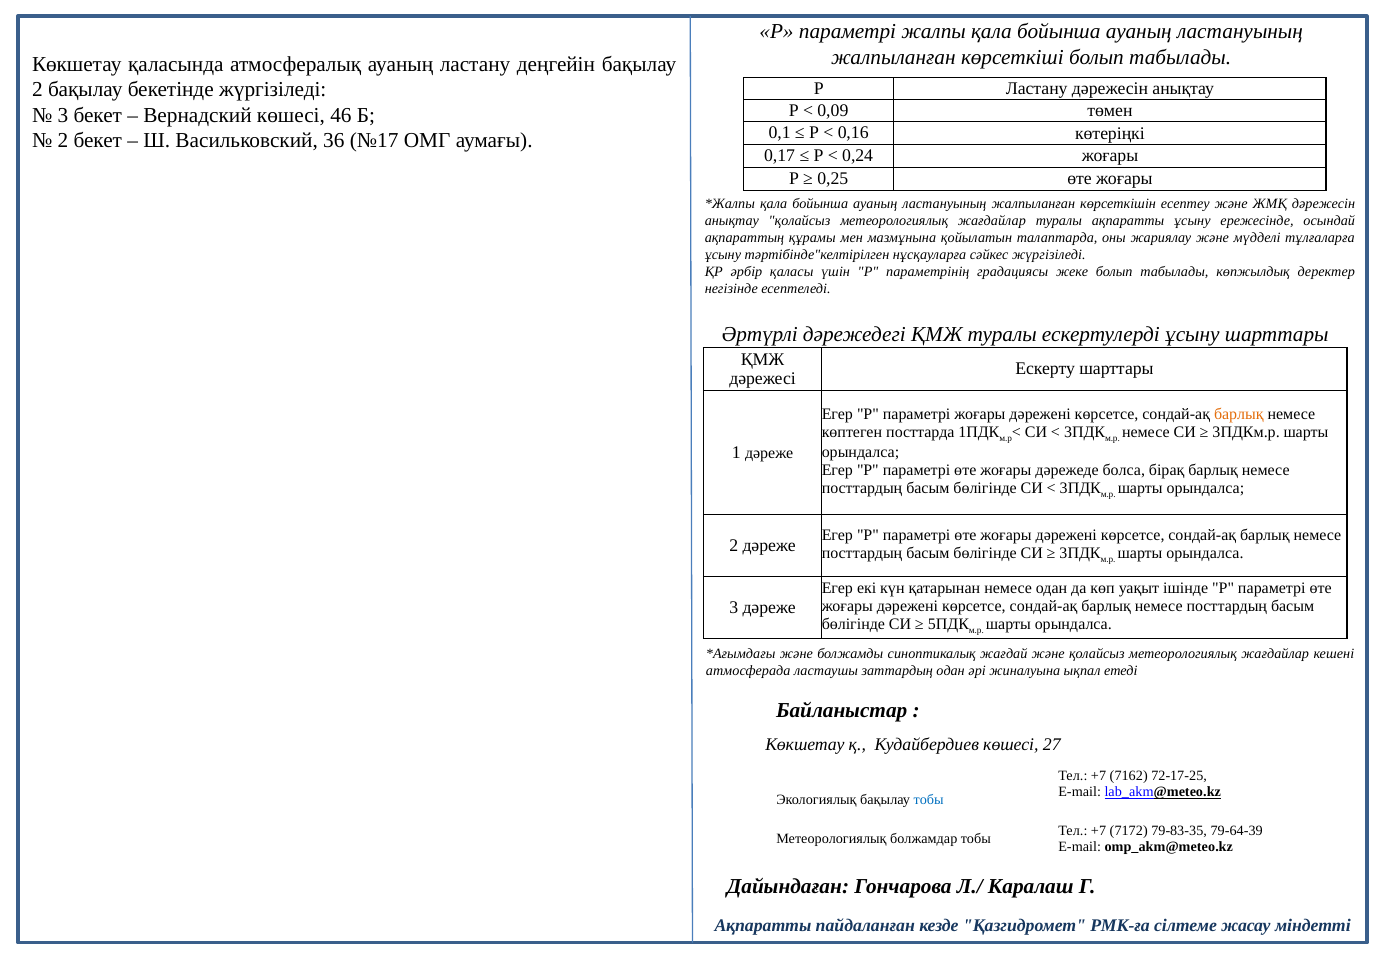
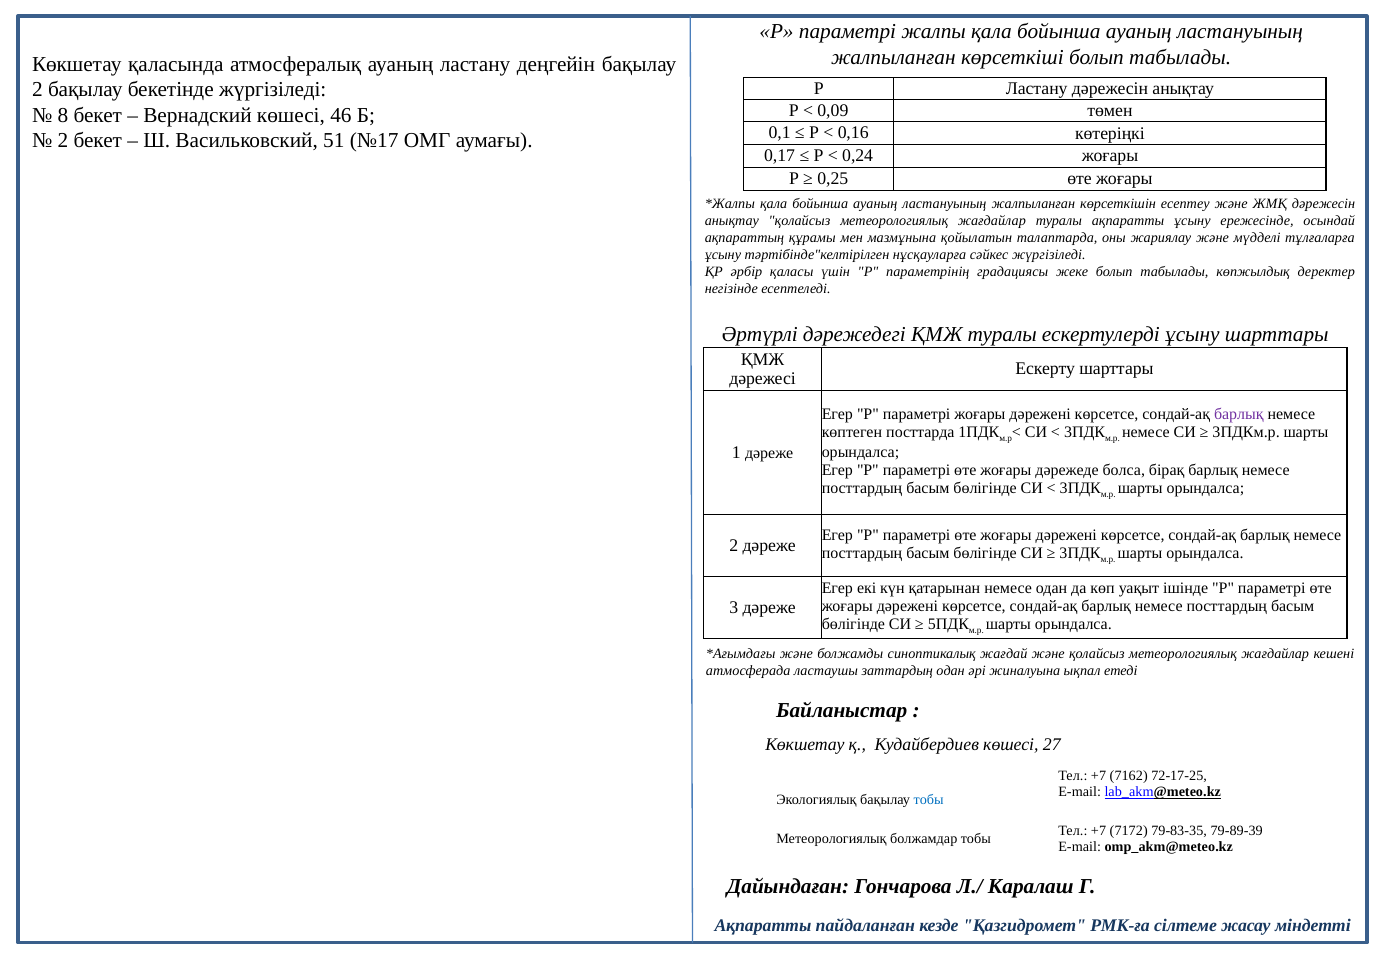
3 at (63, 115): 3 -> 8
36: 36 -> 51
барлық at (1239, 414) colour: orange -> purple
79-64-39: 79-64-39 -> 79-89-39
